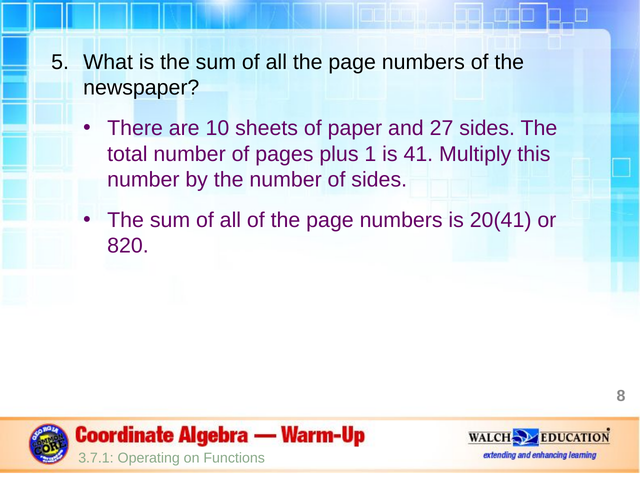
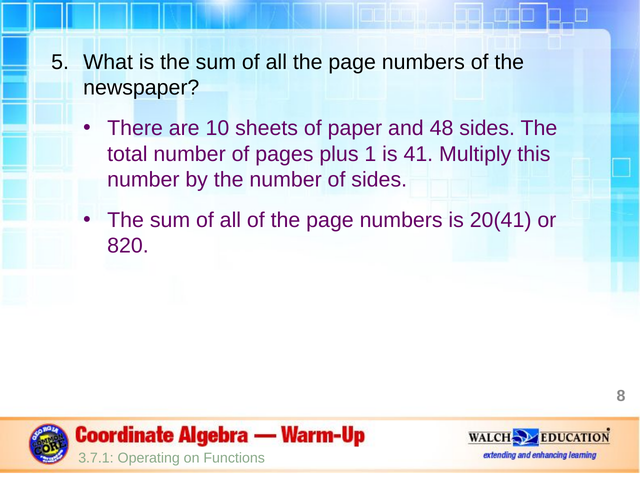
27: 27 -> 48
